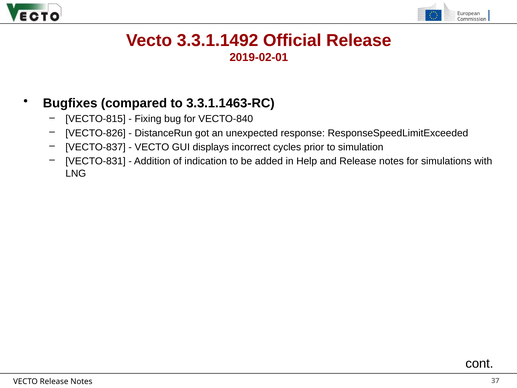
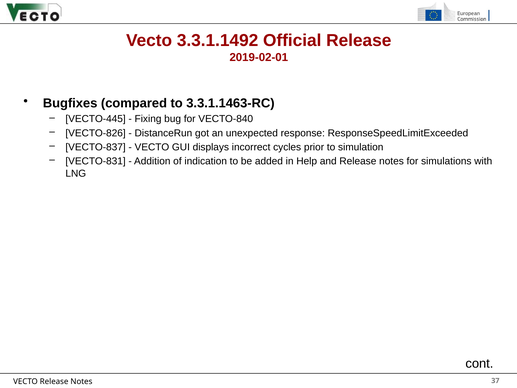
VECTO-815: VECTO-815 -> VECTO-445
